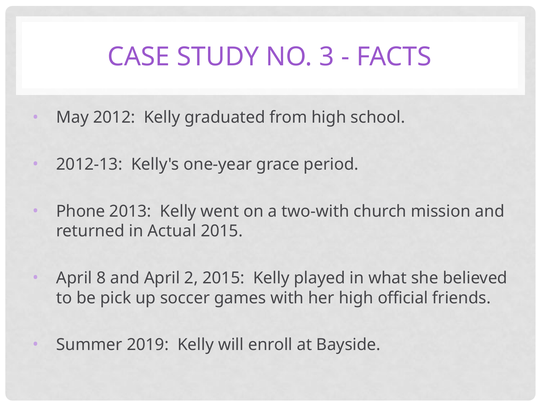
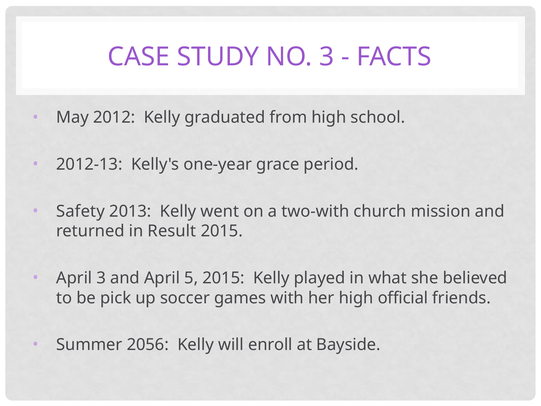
Phone: Phone -> Safety
Actual: Actual -> Result
April 8: 8 -> 3
2: 2 -> 5
2019: 2019 -> 2056
